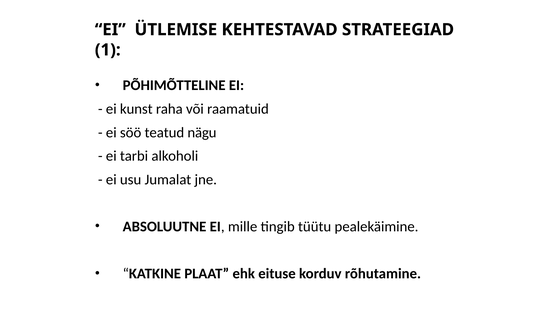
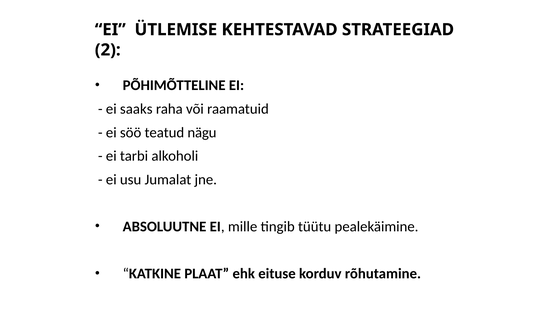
1: 1 -> 2
kunst: kunst -> saaks
